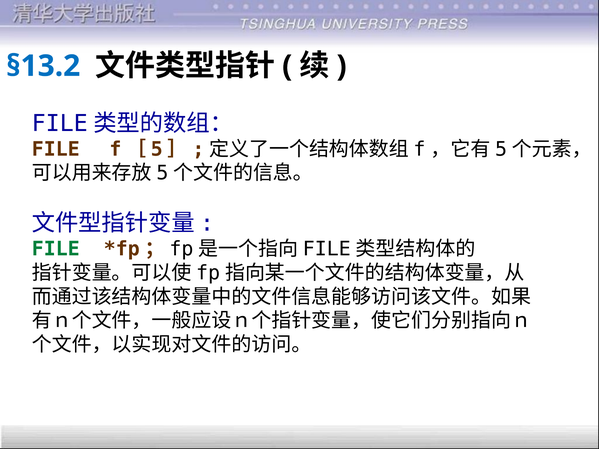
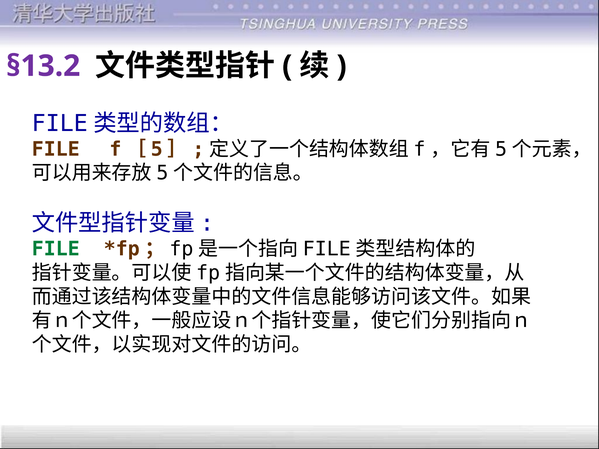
§13.2 colour: blue -> purple
